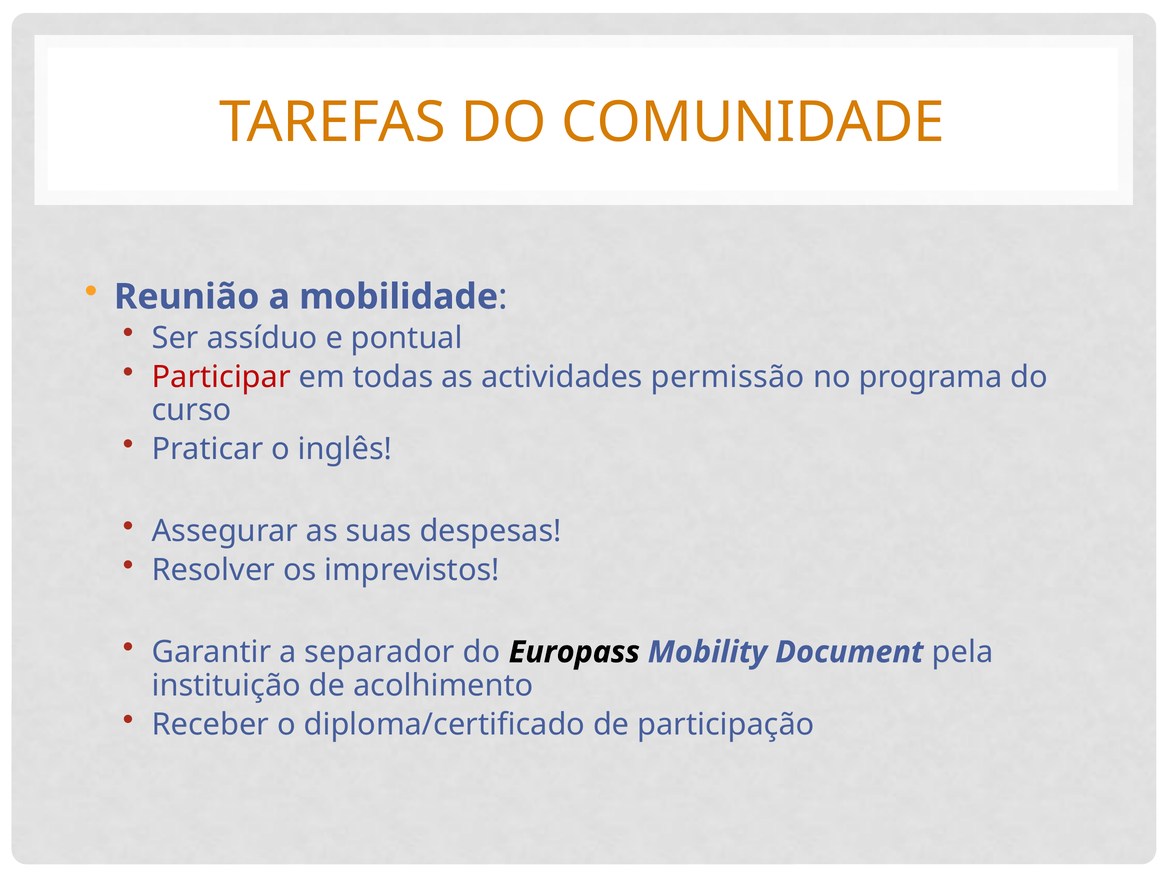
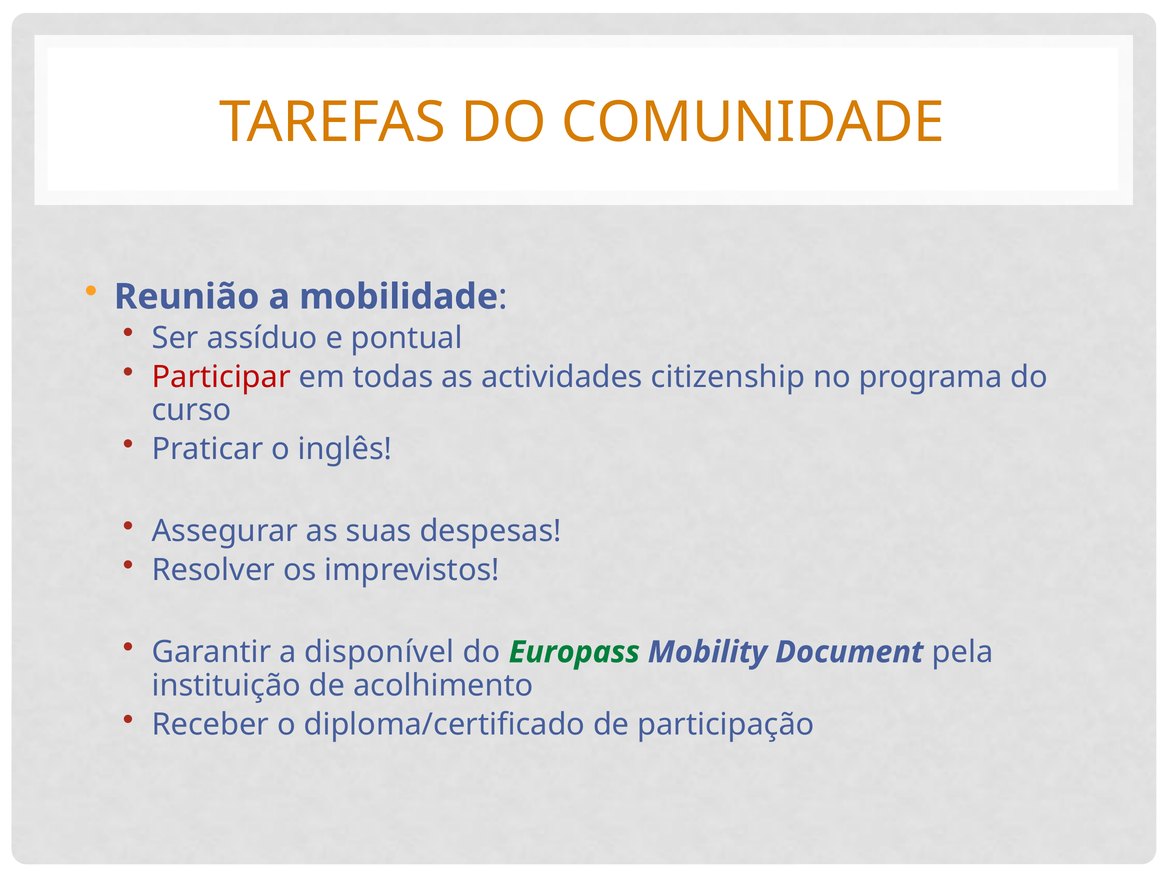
permissão: permissão -> citizenship
separador: separador -> disponível
Europass colour: black -> green
